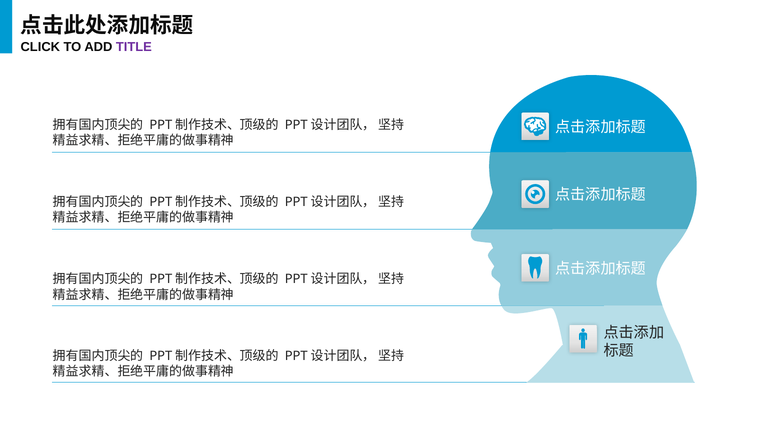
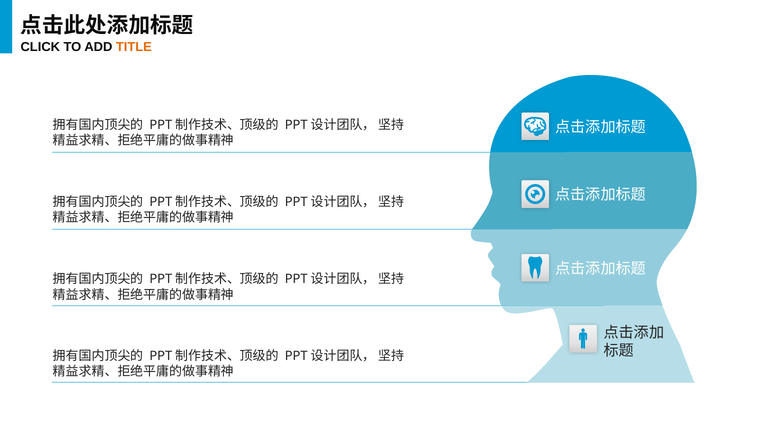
TITLE colour: purple -> orange
